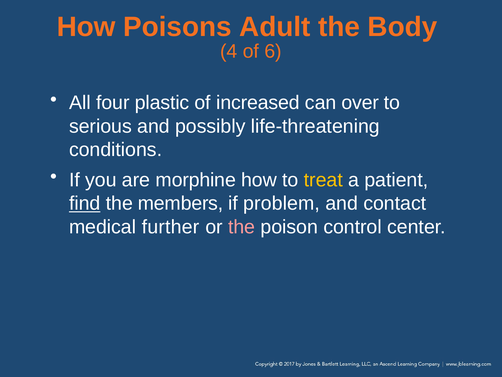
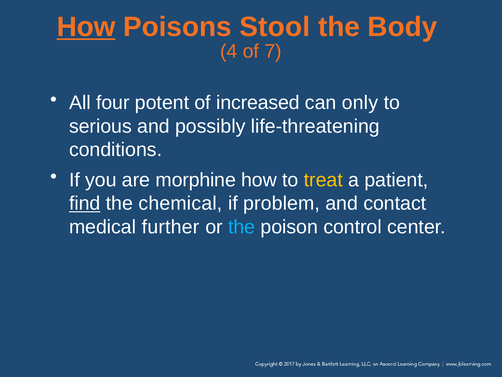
How at (86, 27) underline: none -> present
Adult: Adult -> Stool
6: 6 -> 7
plastic: plastic -> potent
over: over -> only
members: members -> chemical
the at (242, 227) colour: pink -> light blue
